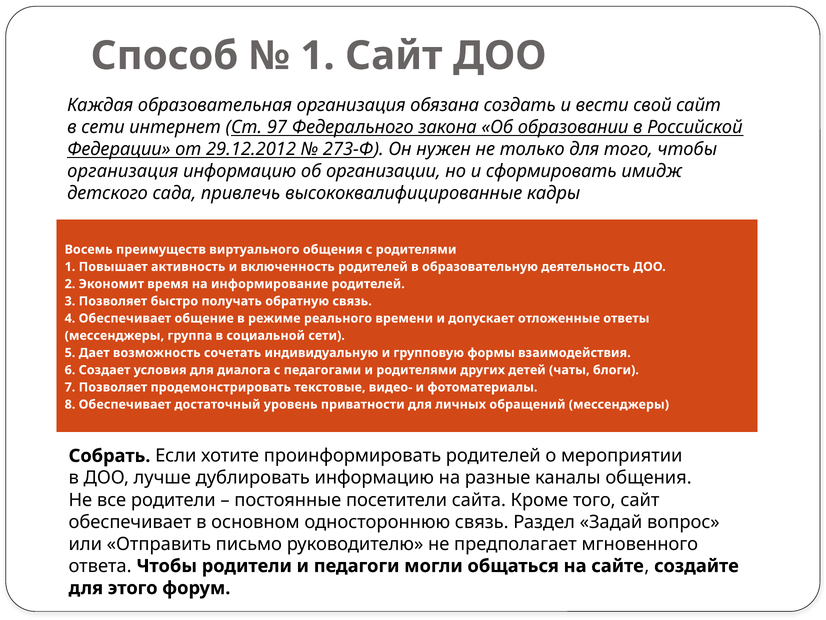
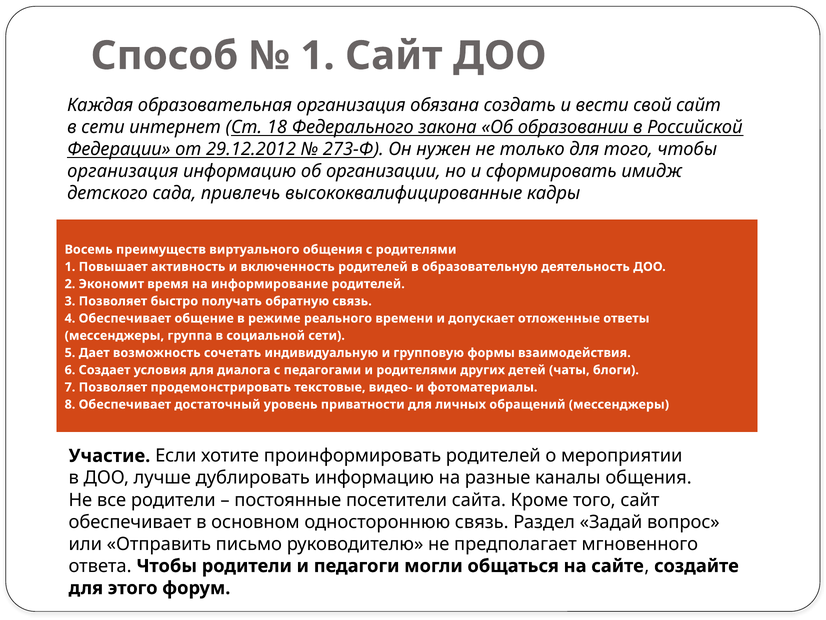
97: 97 -> 18
Собрать: Собрать -> Участие
